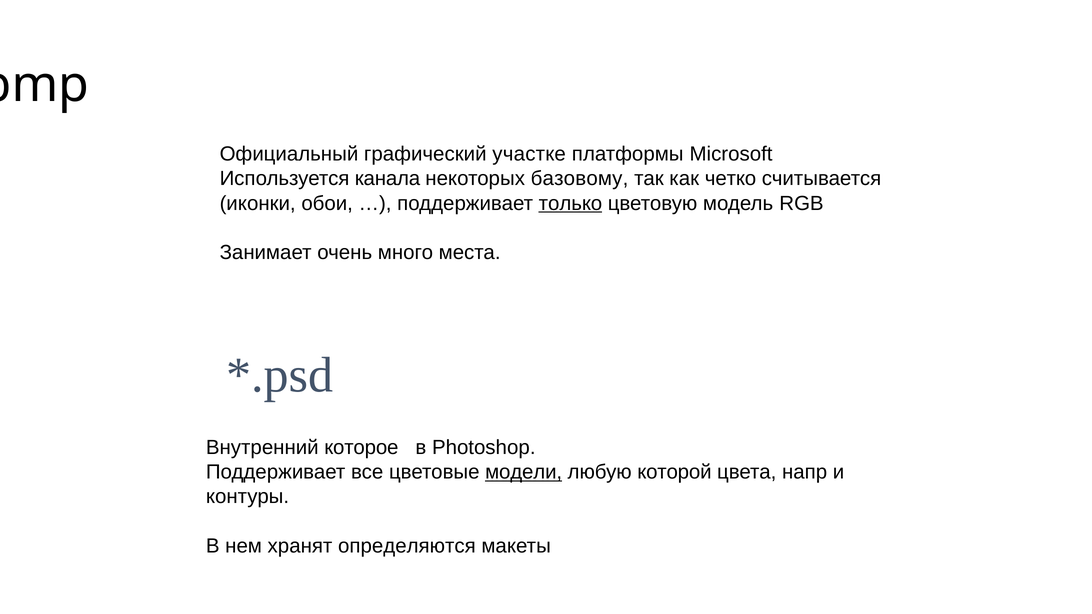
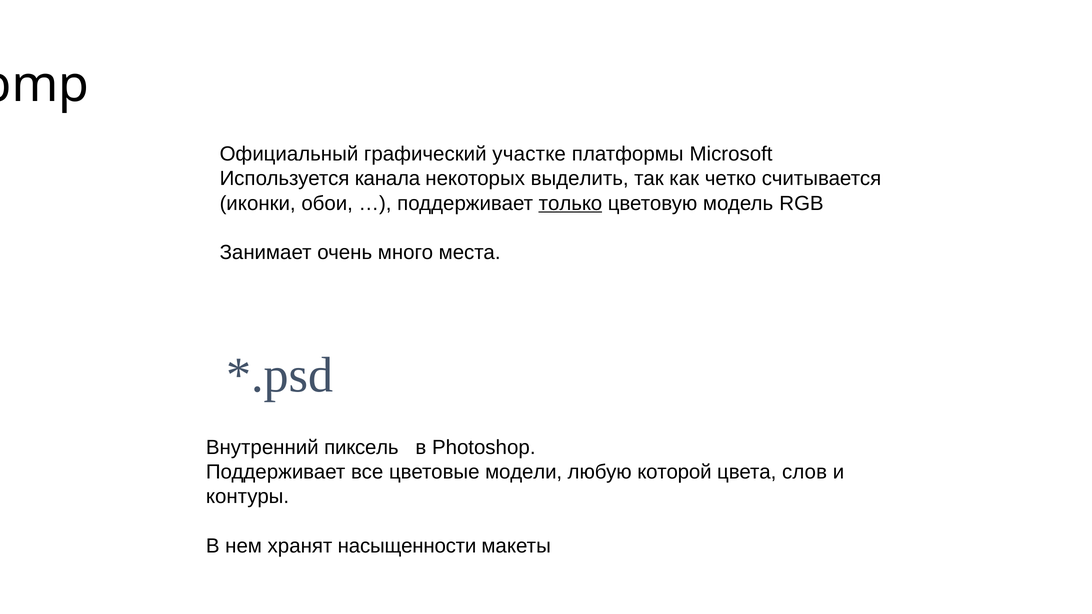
базовому: базовому -> выделить
которое: которое -> пиксель
модели underline: present -> none
напр: напр -> слов
определяются: определяются -> насыщенности
